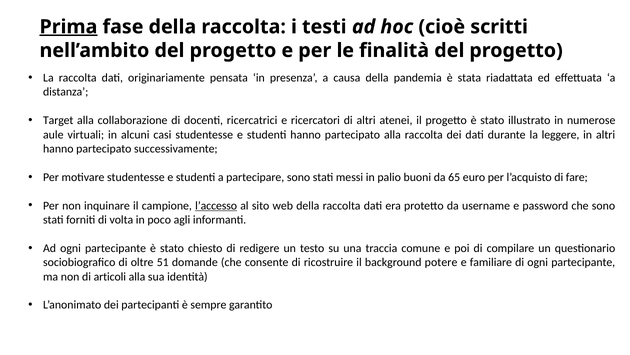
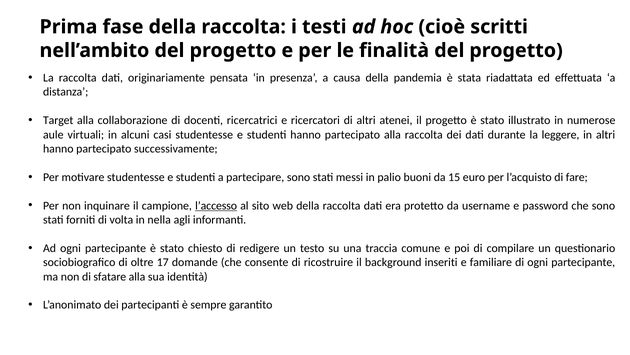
Prima underline: present -> none
65: 65 -> 15
poco: poco -> nella
51: 51 -> 17
potere: potere -> inseriti
articoli: articoli -> sfatare
